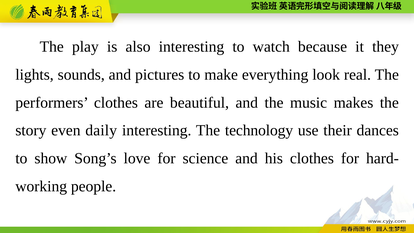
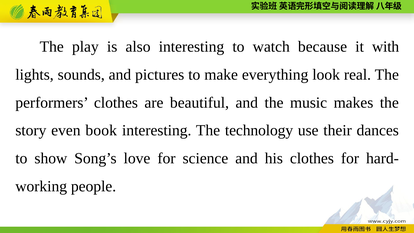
they: they -> with
daily: daily -> book
